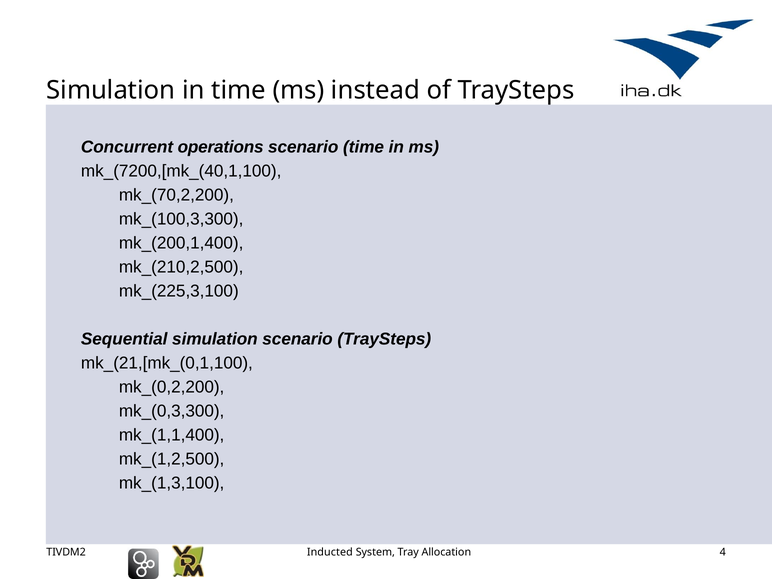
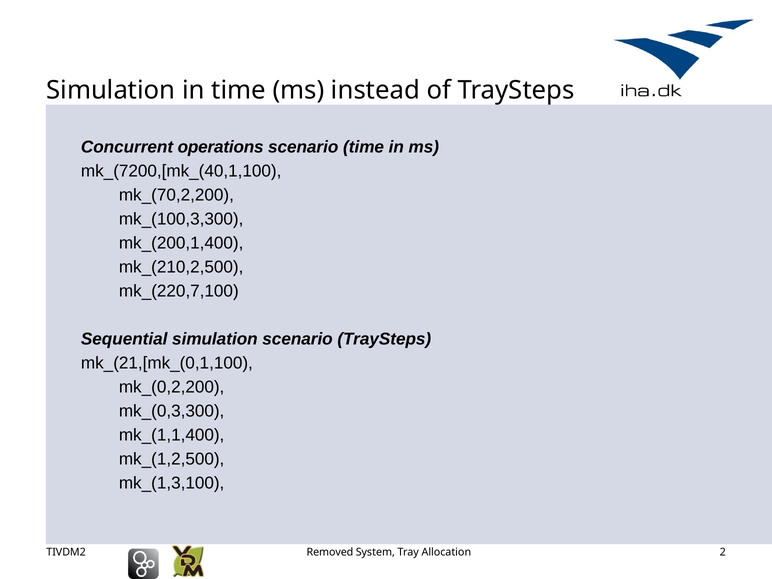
mk_(225,3,100: mk_(225,3,100 -> mk_(220,7,100
Inducted: Inducted -> Removed
4: 4 -> 2
